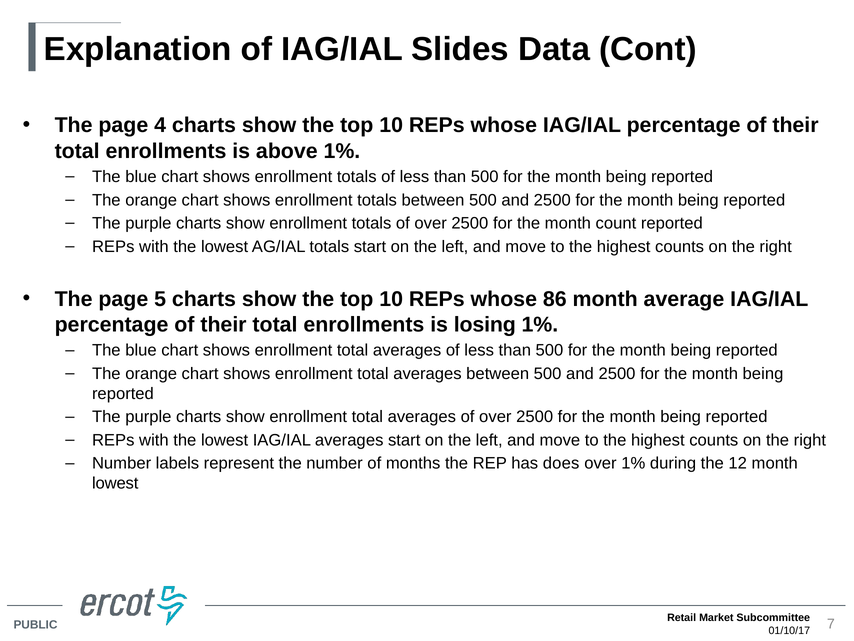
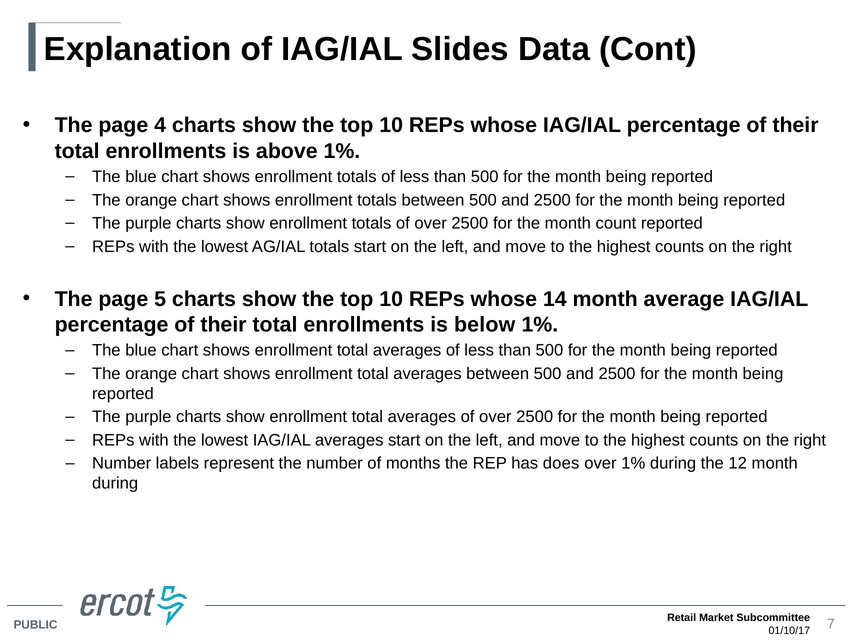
86: 86 -> 14
losing: losing -> below
lowest at (115, 483): lowest -> during
